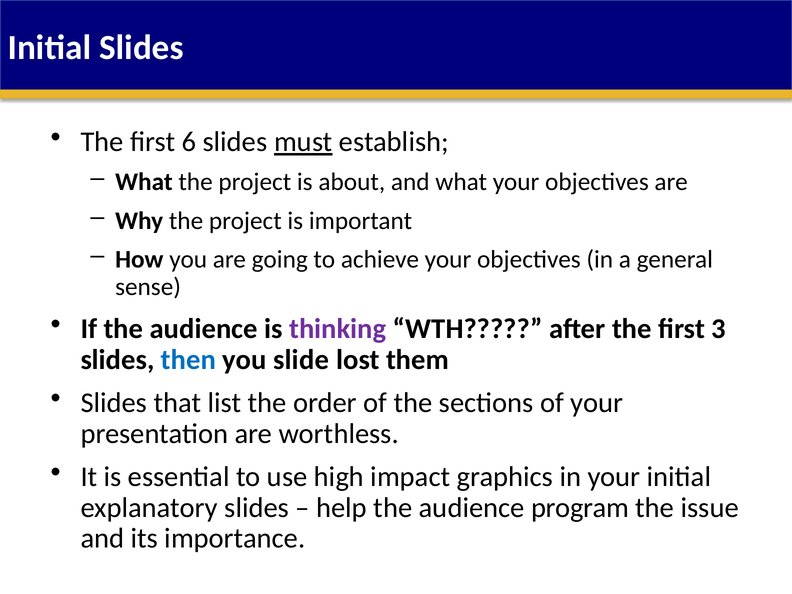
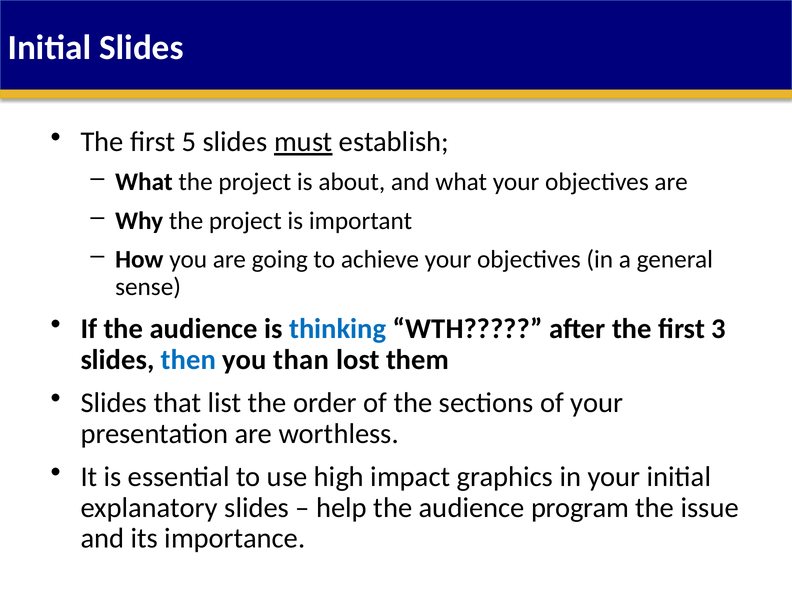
6: 6 -> 5
thinking colour: purple -> blue
slide: slide -> than
